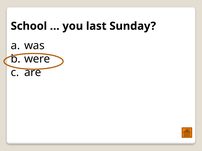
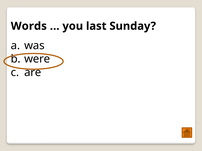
School: School -> Words
